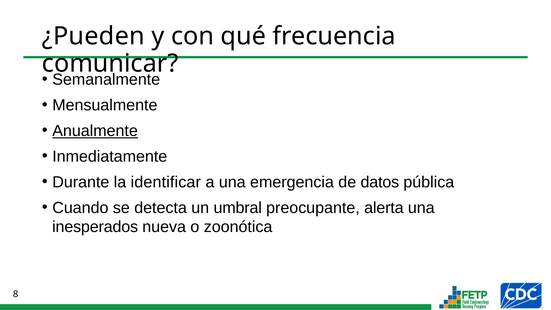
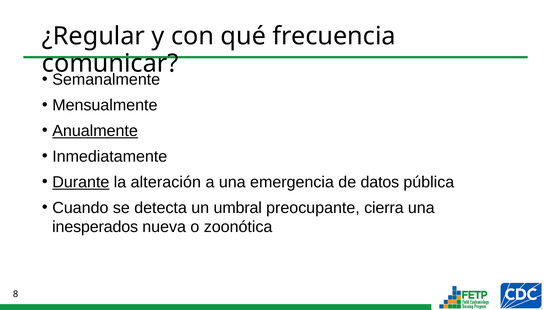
¿Pueden: ¿Pueden -> ¿Regular
Durante underline: none -> present
identificar: identificar -> alteración
alerta: alerta -> cierra
